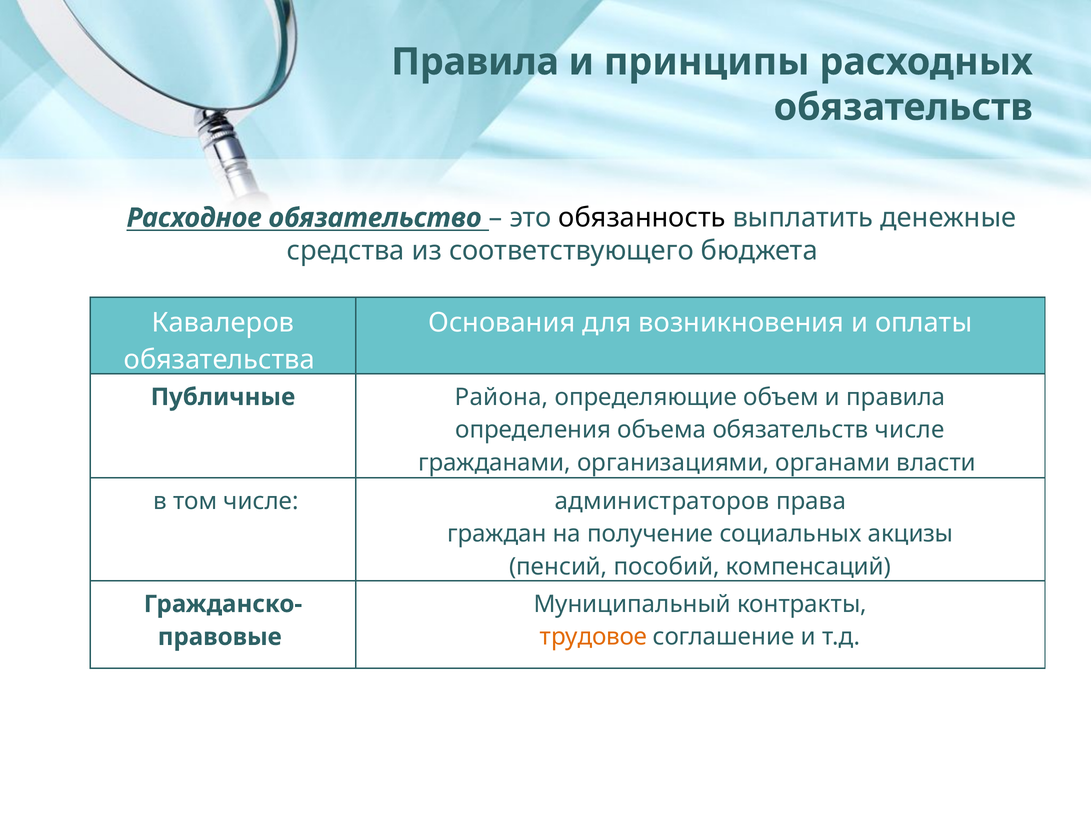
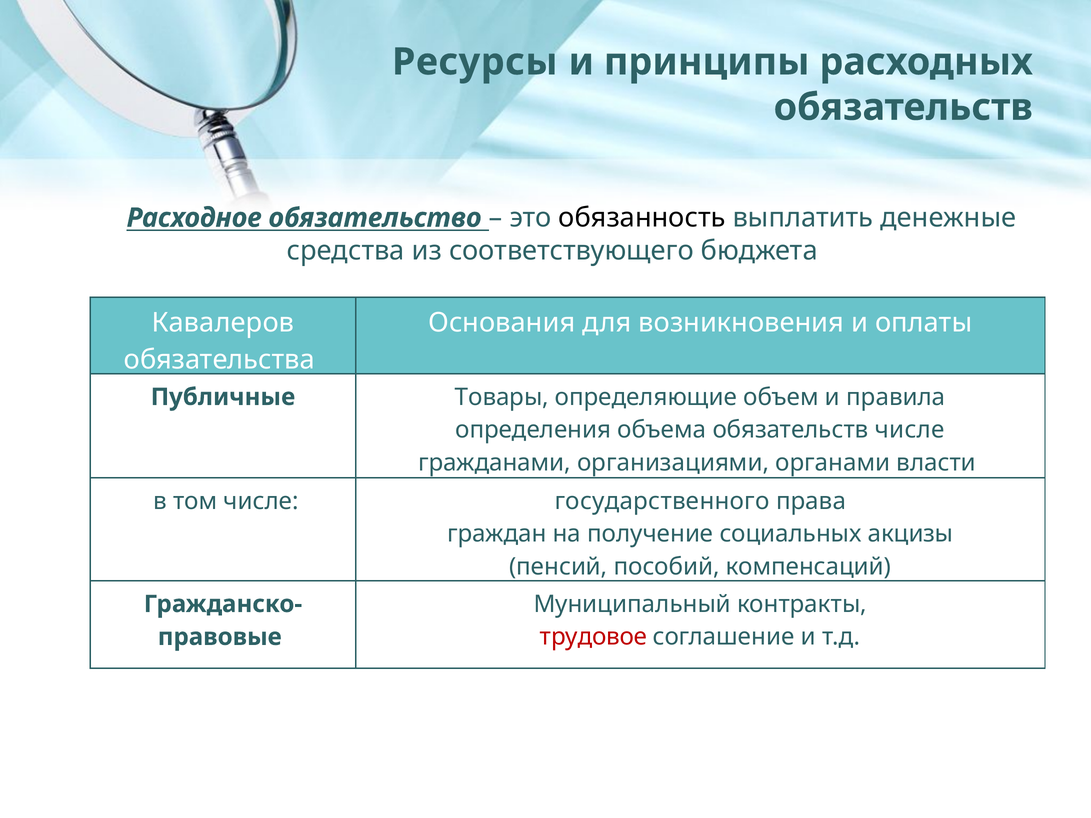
Правила at (475, 62): Правила -> Ресурсы
Района: Района -> Товары
администраторов: администраторов -> государственного
трудовое colour: orange -> red
